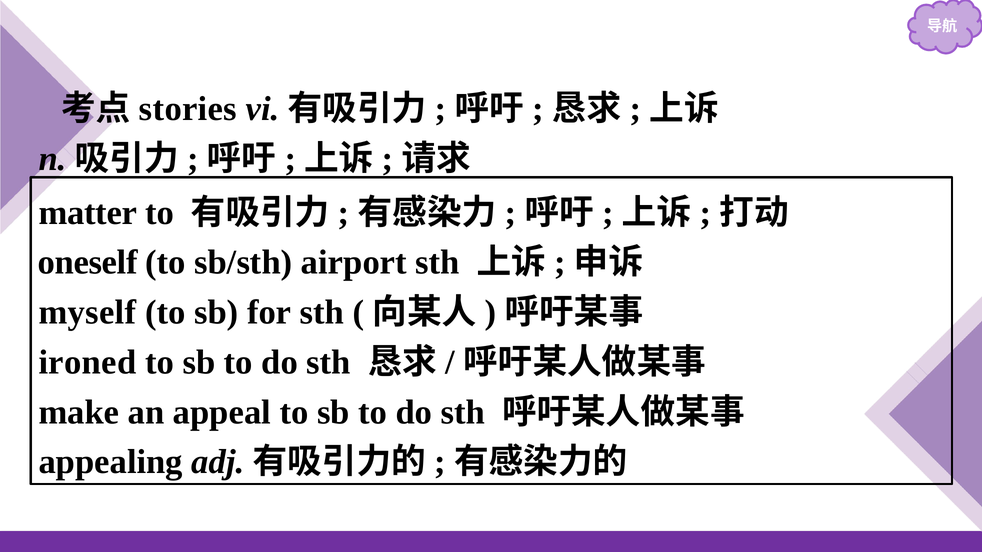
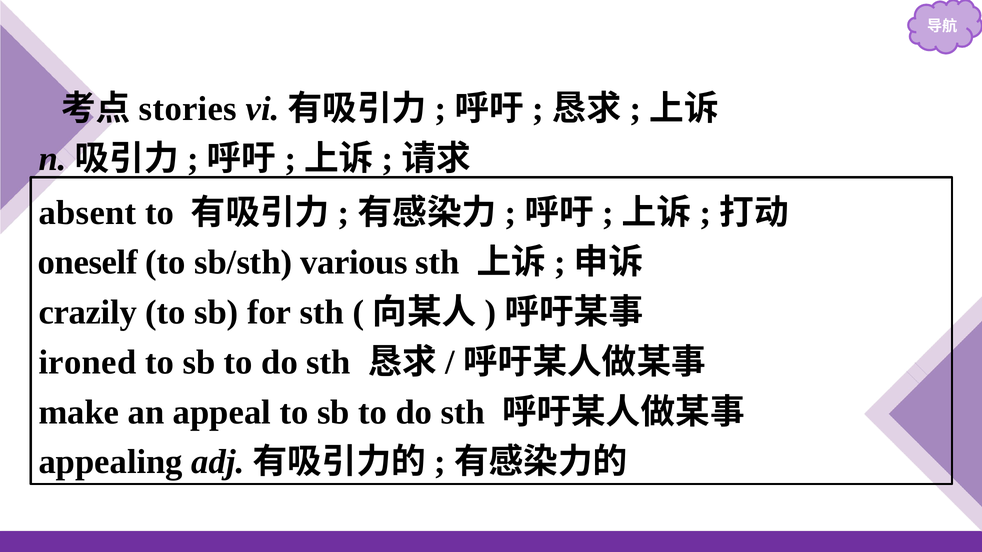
matter: matter -> absent
airport: airport -> various
myself: myself -> crazily
